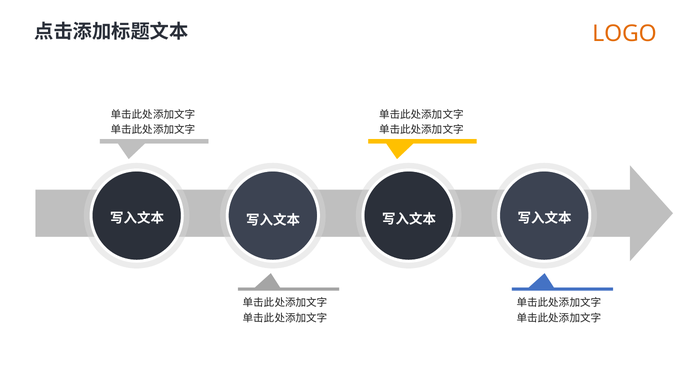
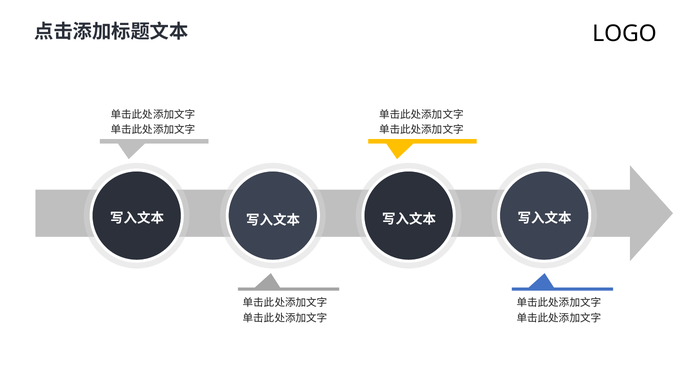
LOGO colour: orange -> black
